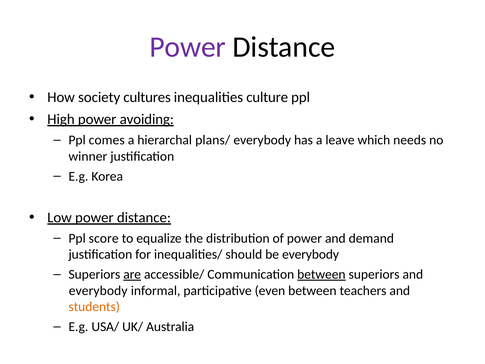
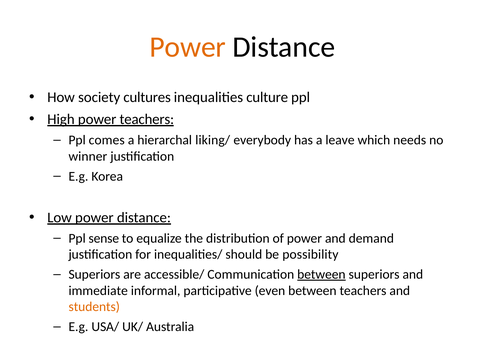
Power at (188, 47) colour: purple -> orange
power avoiding: avoiding -> teachers
plans/: plans/ -> liking/
score: score -> sense
be everybody: everybody -> possibility
are underline: present -> none
everybody at (98, 290): everybody -> immediate
